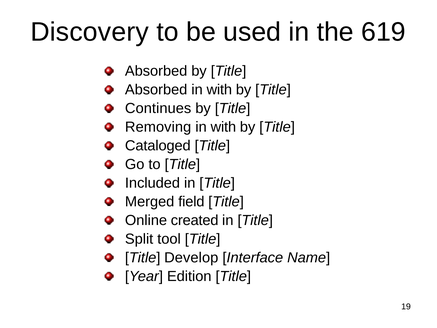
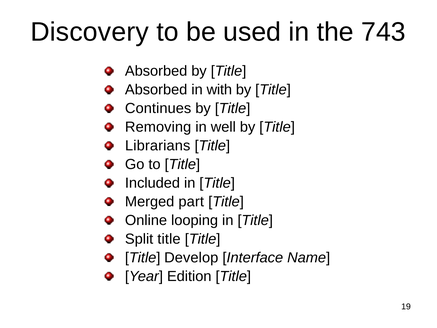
619: 619 -> 743
with at (223, 127): with -> well
Cataloged: Cataloged -> Librarians
field: field -> part
created: created -> looping
Split tool: tool -> title
